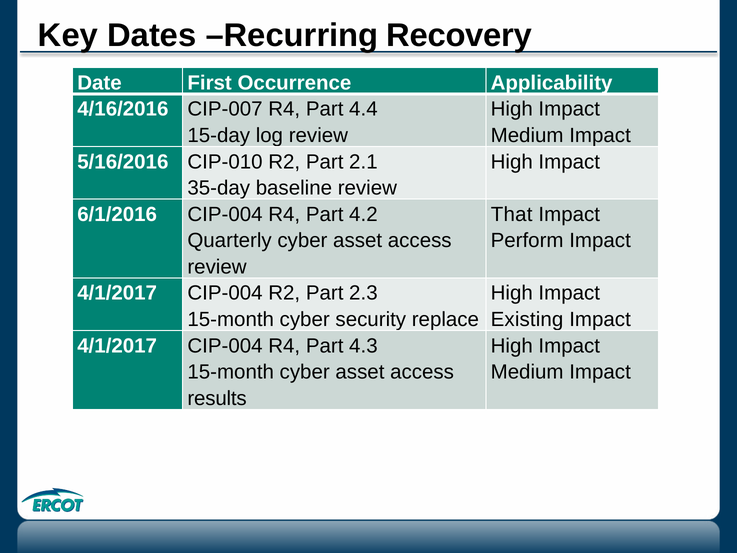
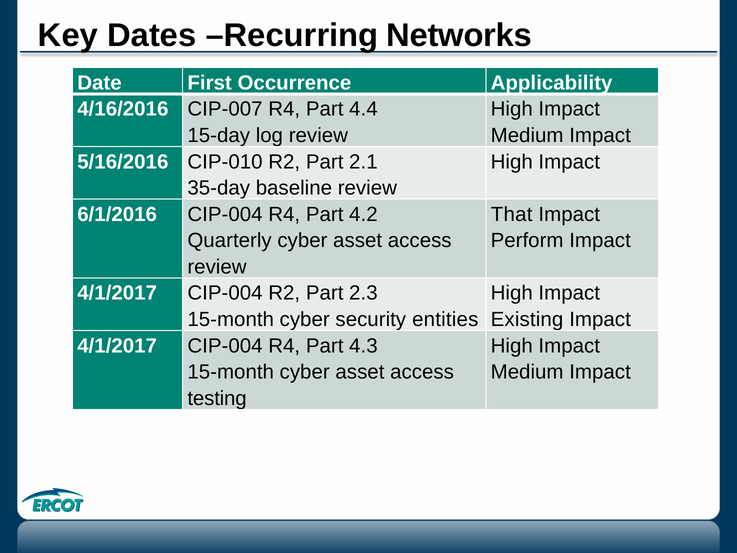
Recovery: Recovery -> Networks
replace: replace -> entities
results: results -> testing
